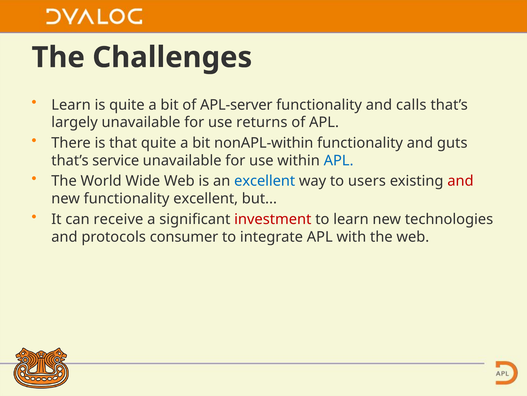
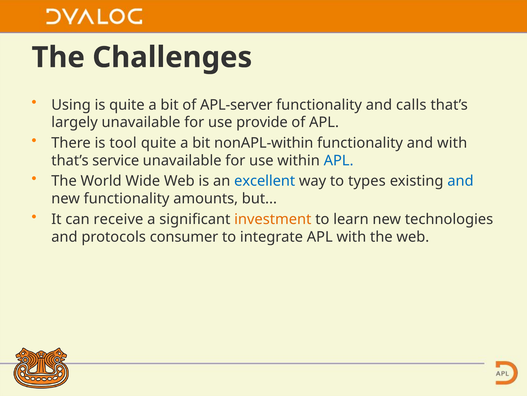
Learn at (71, 105): Learn -> Using
returns: returns -> provide
that: that -> tool
and guts: guts -> with
users: users -> types
and at (460, 181) colour: red -> blue
functionality excellent: excellent -> amounts
investment colour: red -> orange
